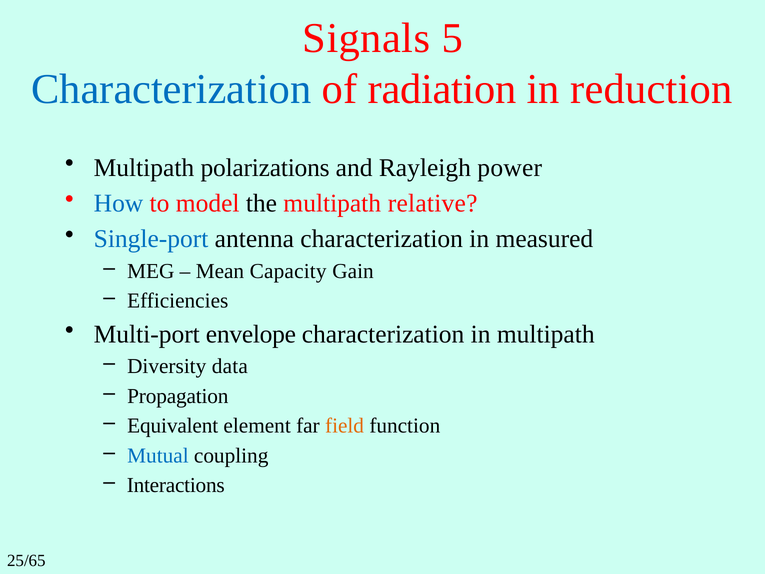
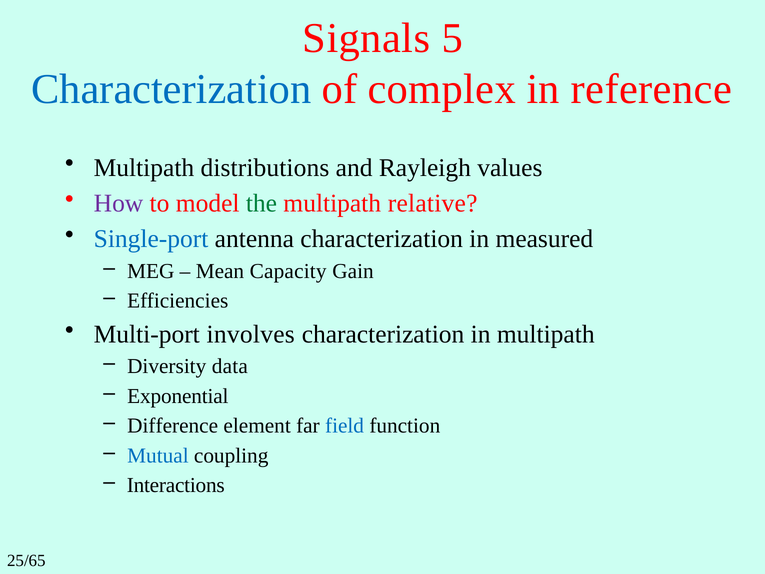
radiation: radiation -> complex
reduction: reduction -> reference
polarizations: polarizations -> distributions
power: power -> values
How colour: blue -> purple
the colour: black -> green
envelope: envelope -> involves
Propagation: Propagation -> Exponential
Equivalent: Equivalent -> Difference
field colour: orange -> blue
